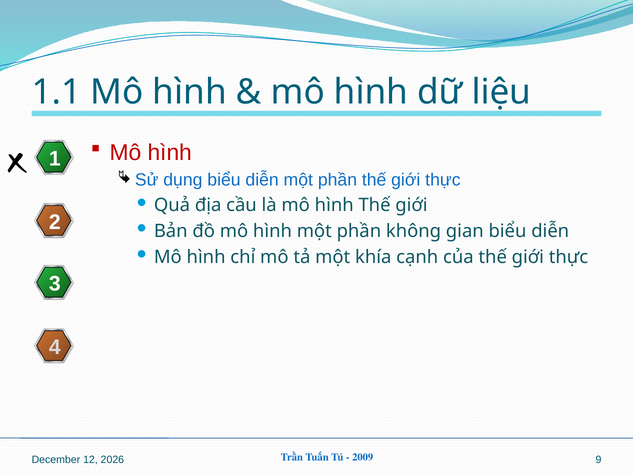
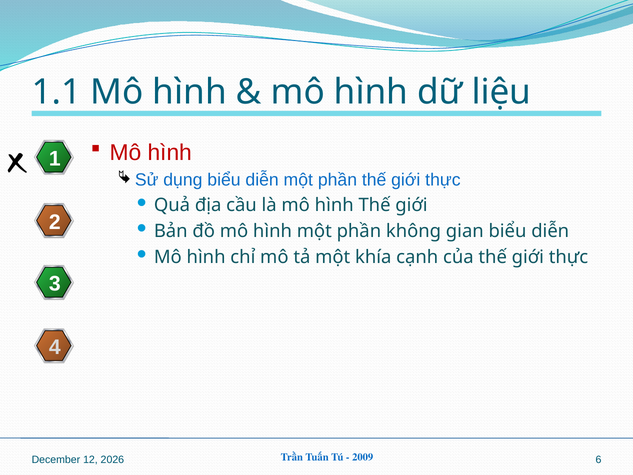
9: 9 -> 6
